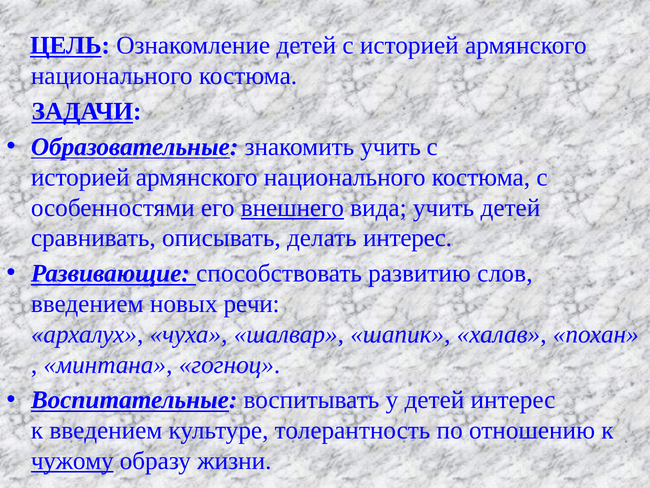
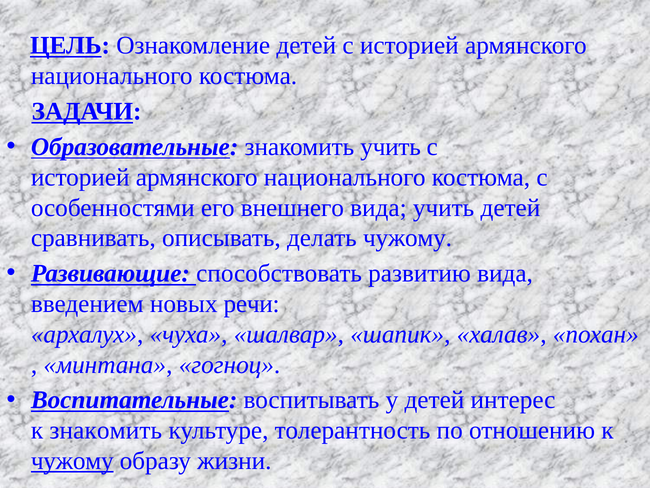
внешнего underline: present -> none
делать интерес: интерес -> чужому
развитию слов: слов -> вида
к введением: введением -> знакомить
